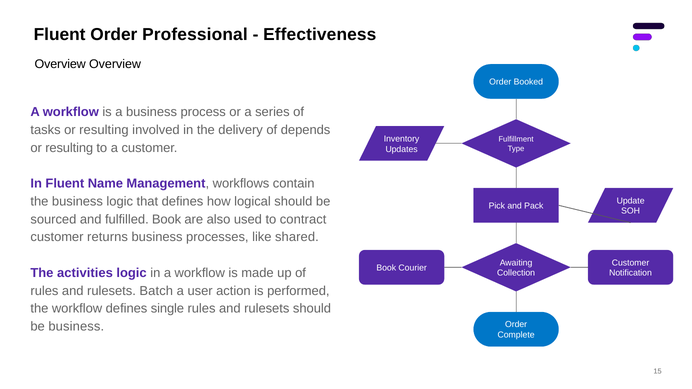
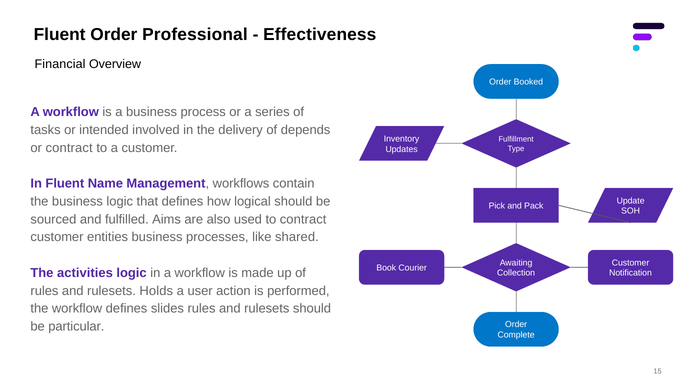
Overview at (60, 64): Overview -> Financial
tasks or resulting: resulting -> intended
resulting at (69, 148): resulting -> contract
fulfilled Book: Book -> Aims
returns: returns -> entities
Batch: Batch -> Holds
single: single -> slides
be business: business -> particular
